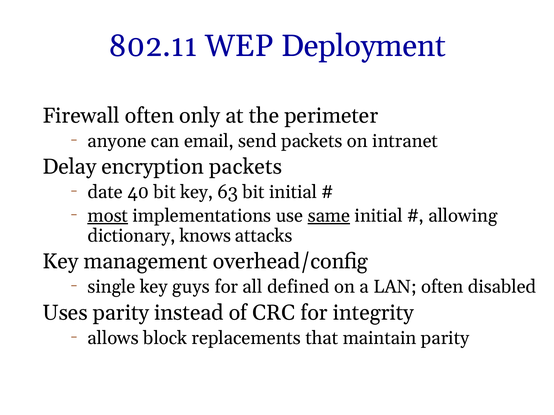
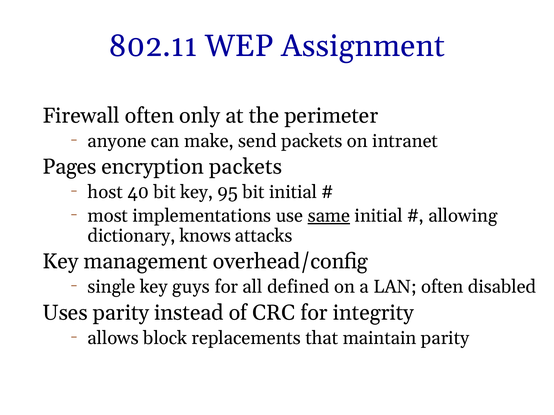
Deployment: Deployment -> Assignment
email: email -> make
Delay: Delay -> Pages
date: date -> host
63: 63 -> 95
most underline: present -> none
